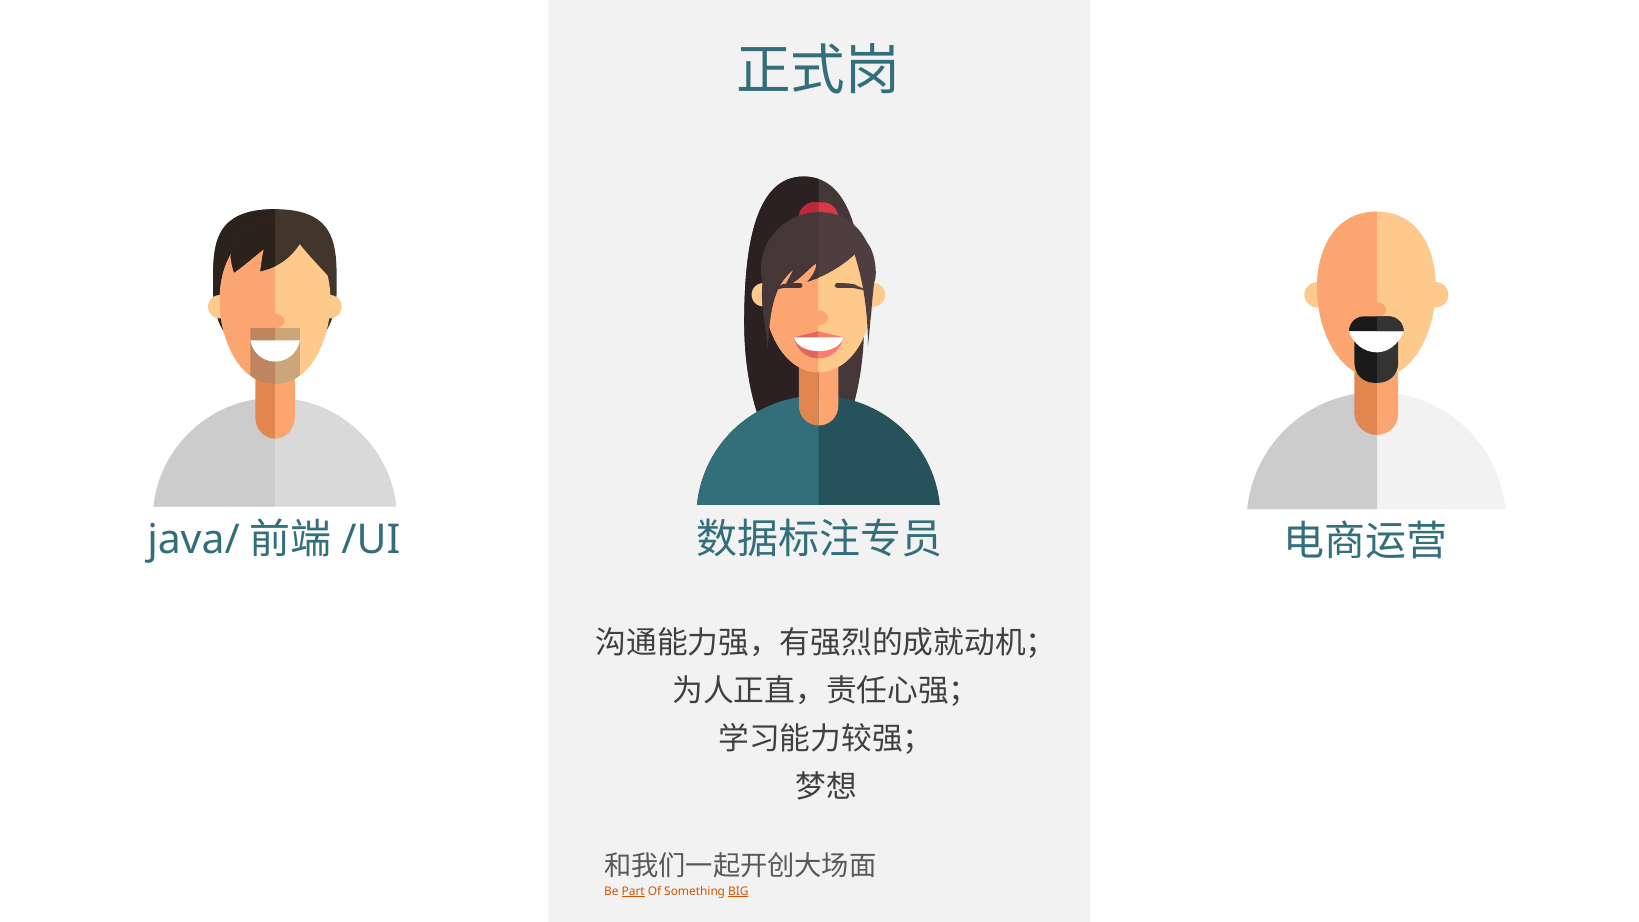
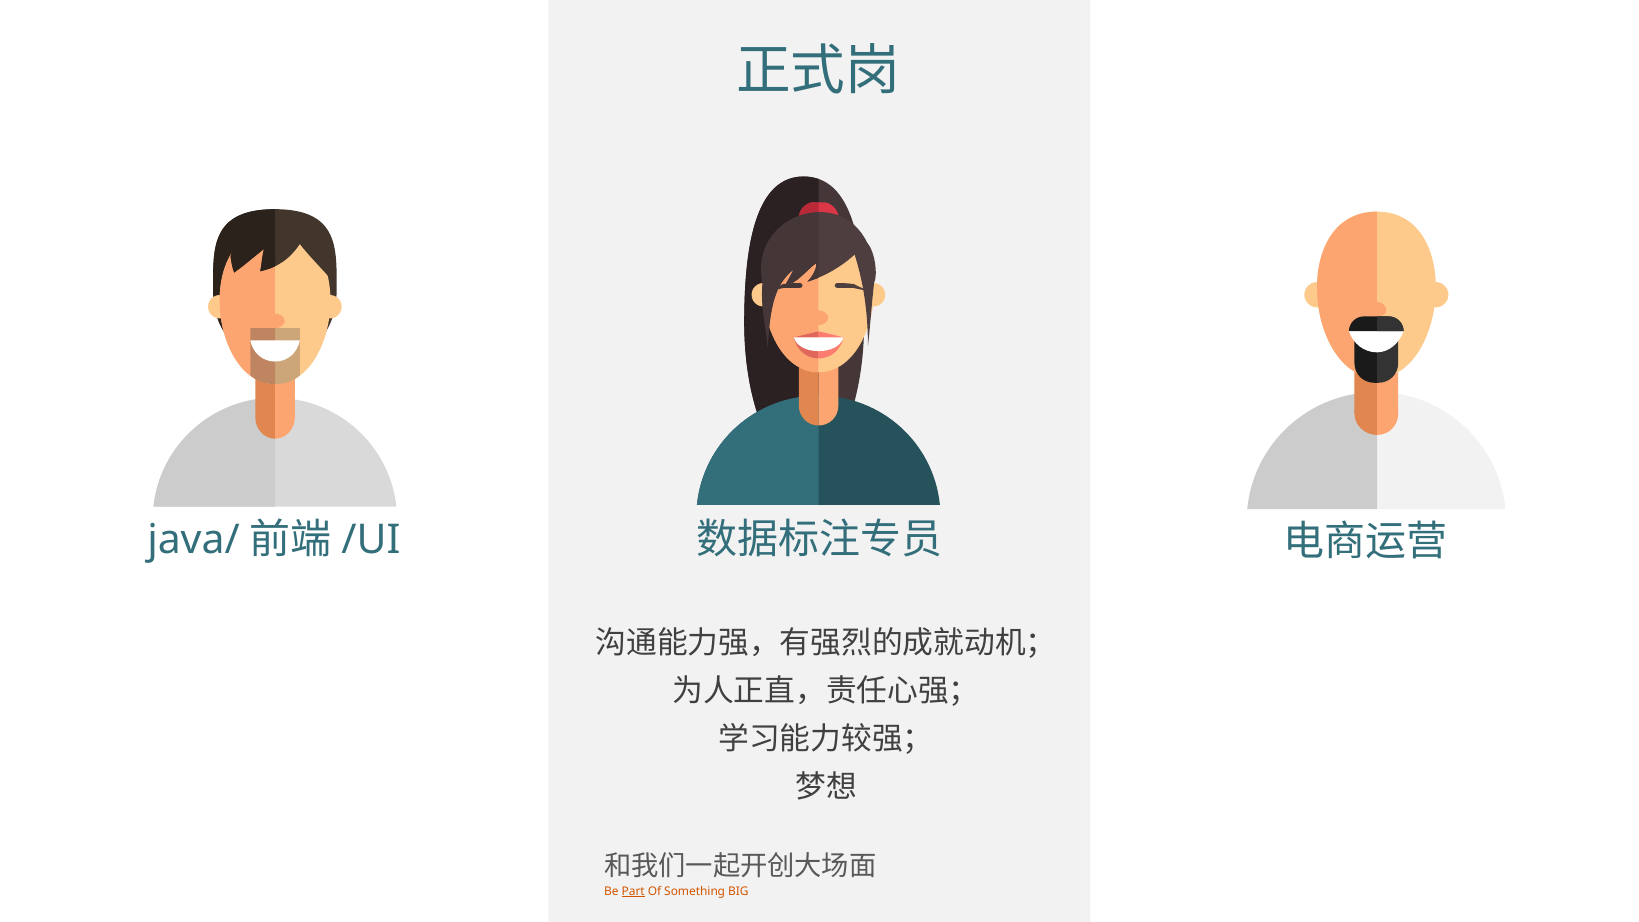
BIG underline: present -> none
